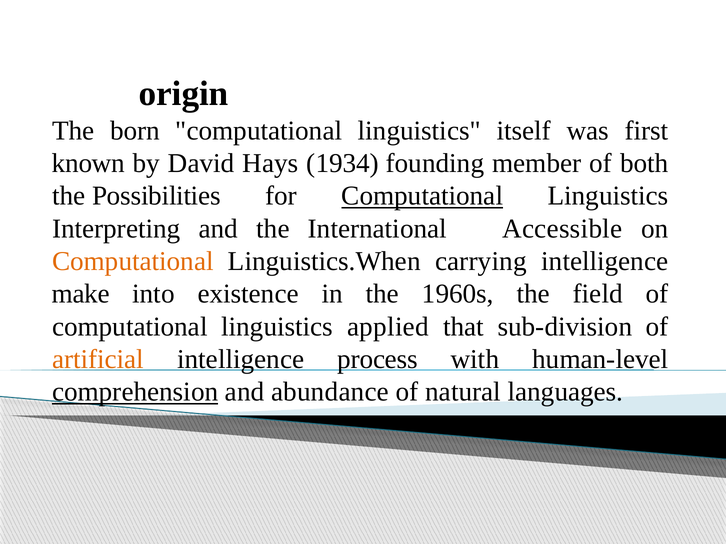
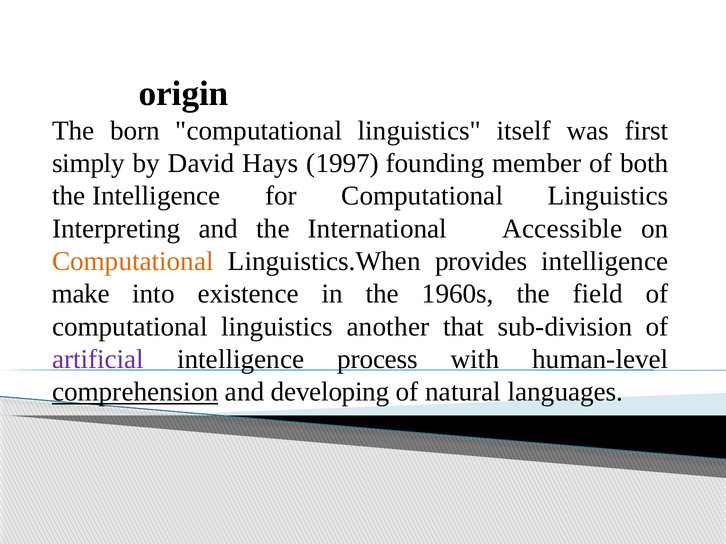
known: known -> simply
1934: 1934 -> 1997
the Possibilities: Possibilities -> Intelligence
Computational at (422, 196) underline: present -> none
carrying: carrying -> provides
applied: applied -> another
artificial colour: orange -> purple
abundance: abundance -> developing
